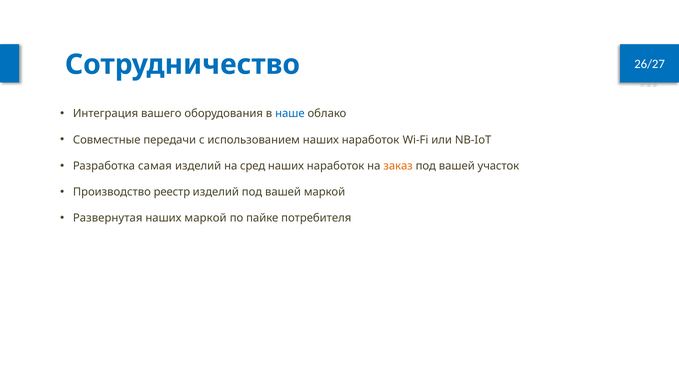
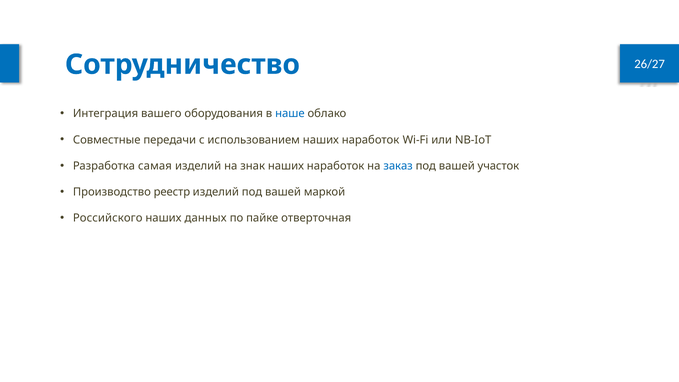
сред: сред -> знак
заказ colour: orange -> blue
Развернутая: Развернутая -> Российского
наших маркой: маркой -> данных
потребителя: потребителя -> отверточная
